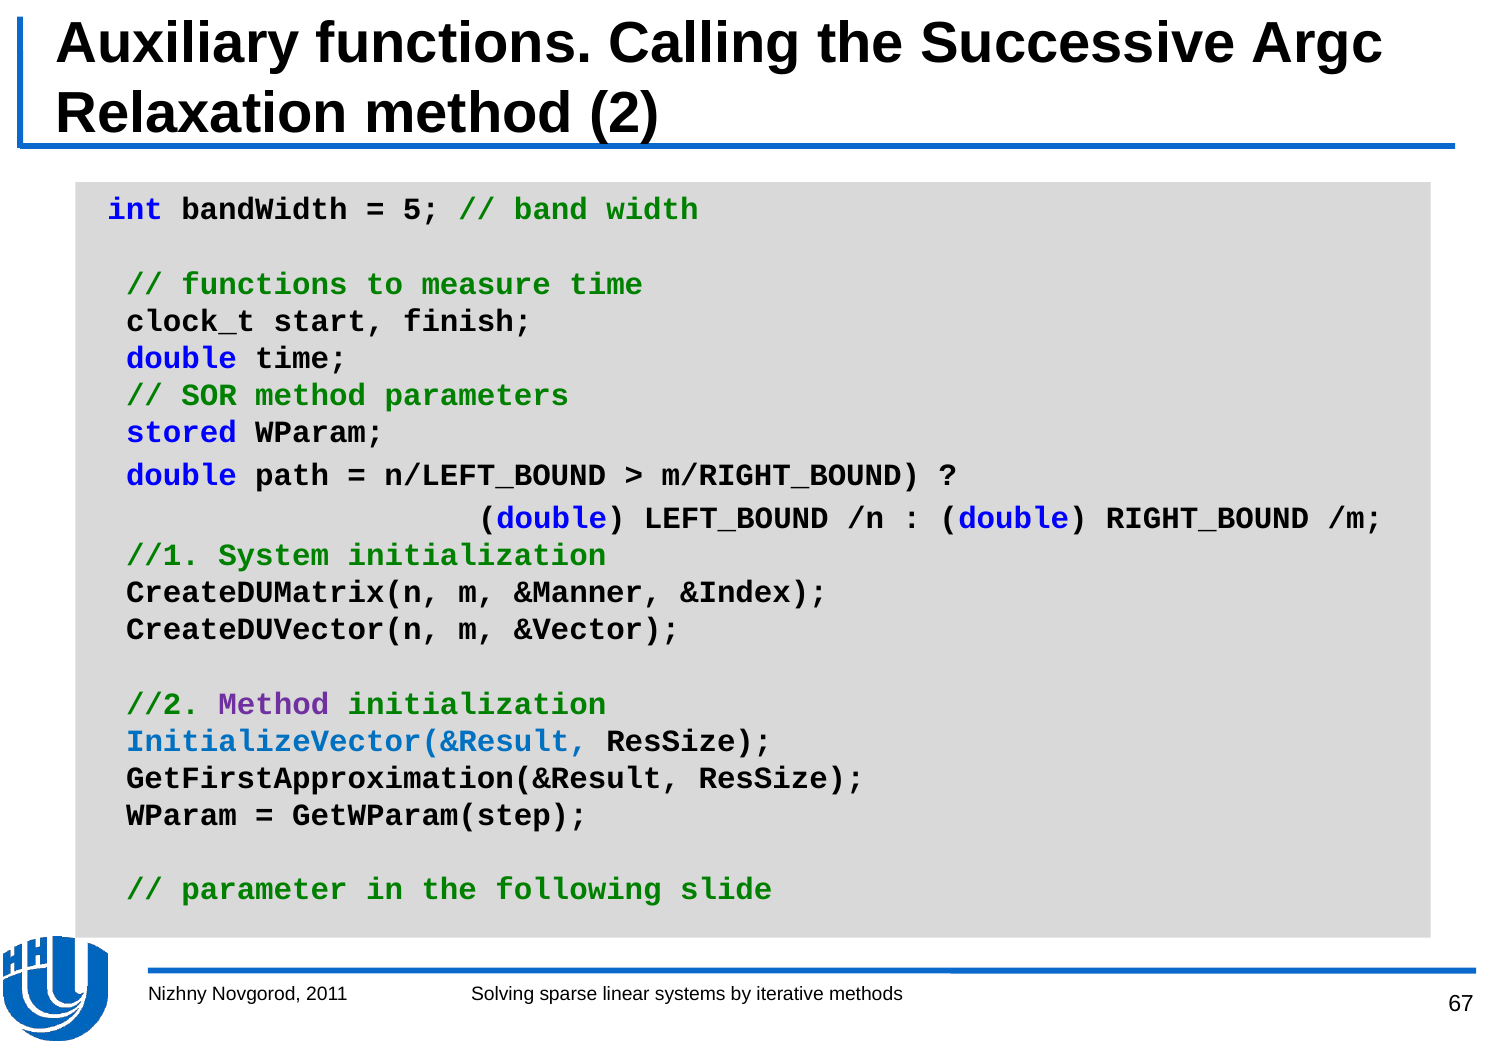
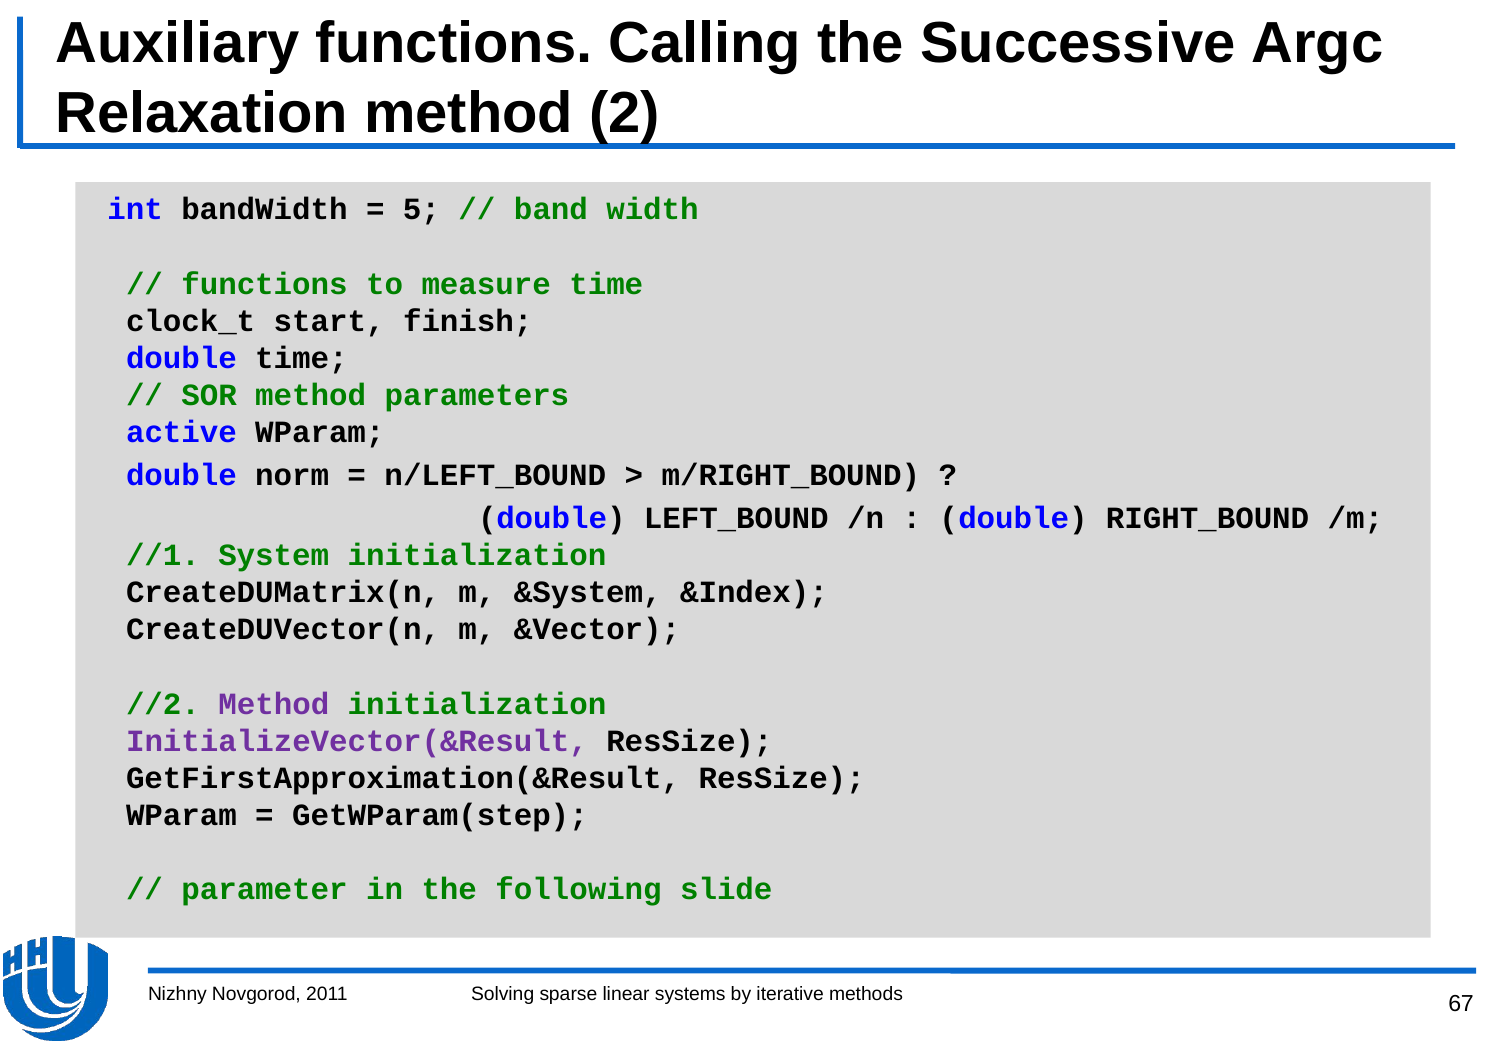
stored: stored -> active
path: path -> norm
&Manner: &Manner -> &System
InitializeVector(&Result colour: blue -> purple
